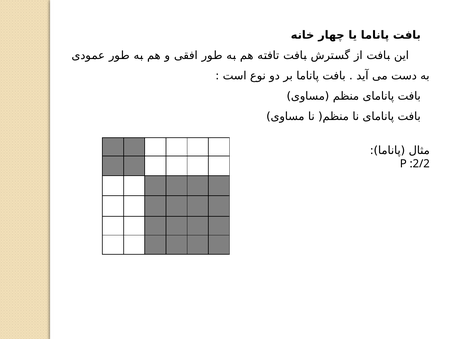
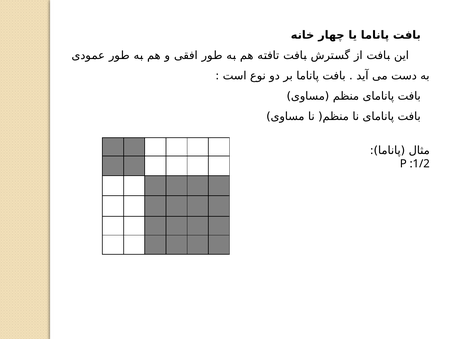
:2/2: :2/2 -> :1/2
